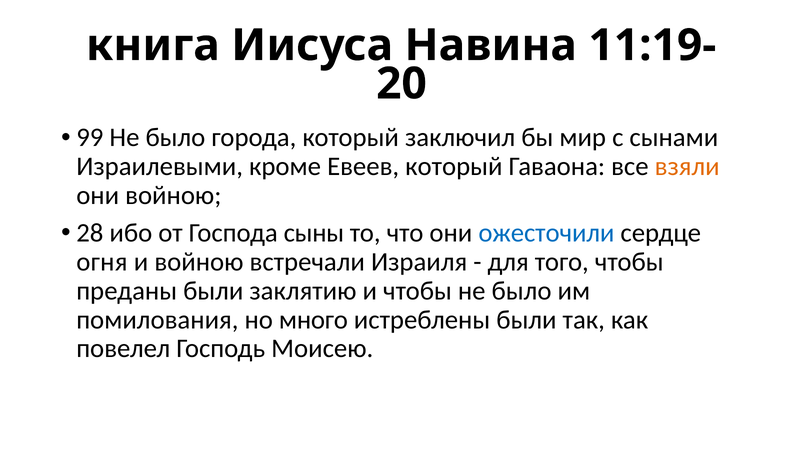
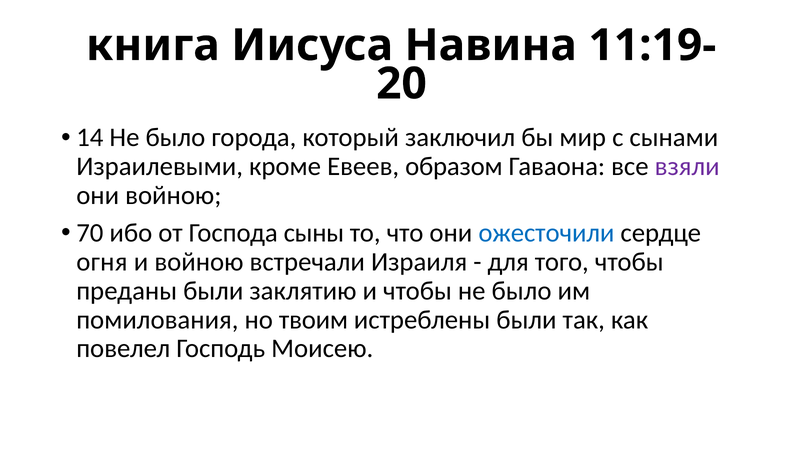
99: 99 -> 14
Евеев который: который -> образом
взяли colour: orange -> purple
28: 28 -> 70
много: много -> твоим
